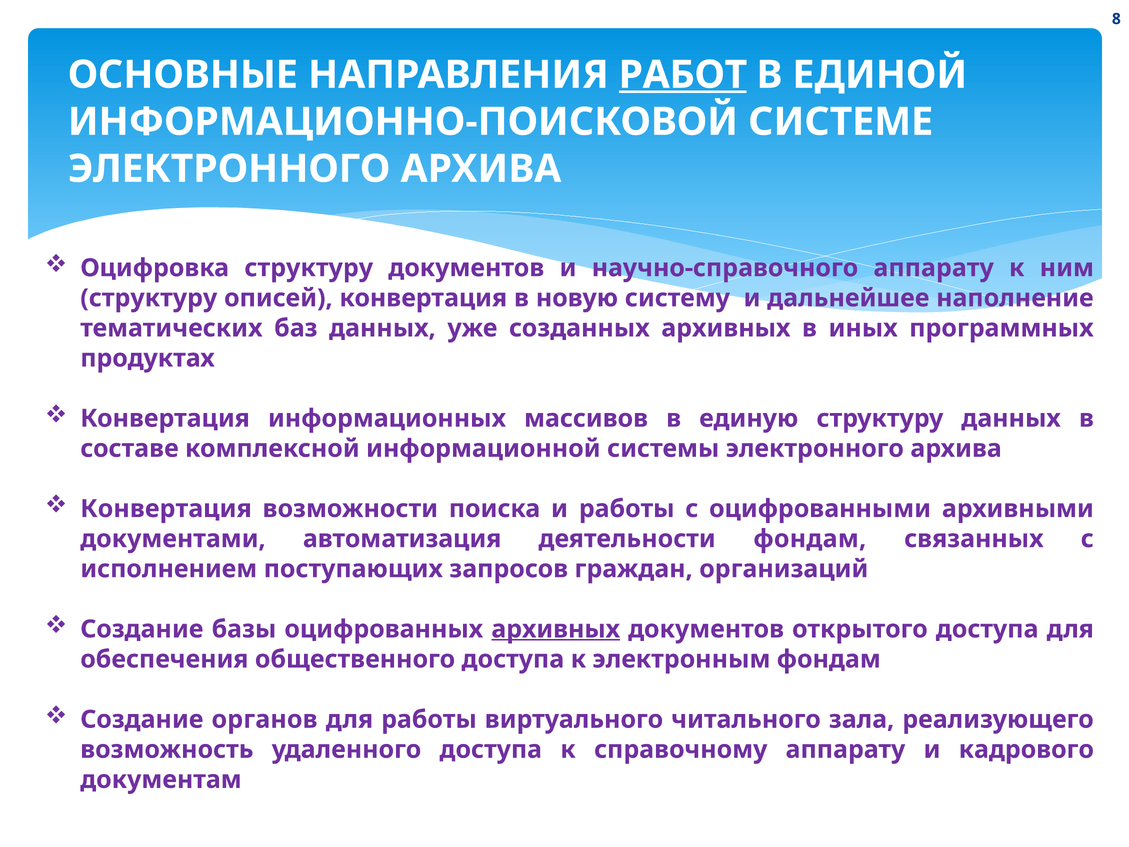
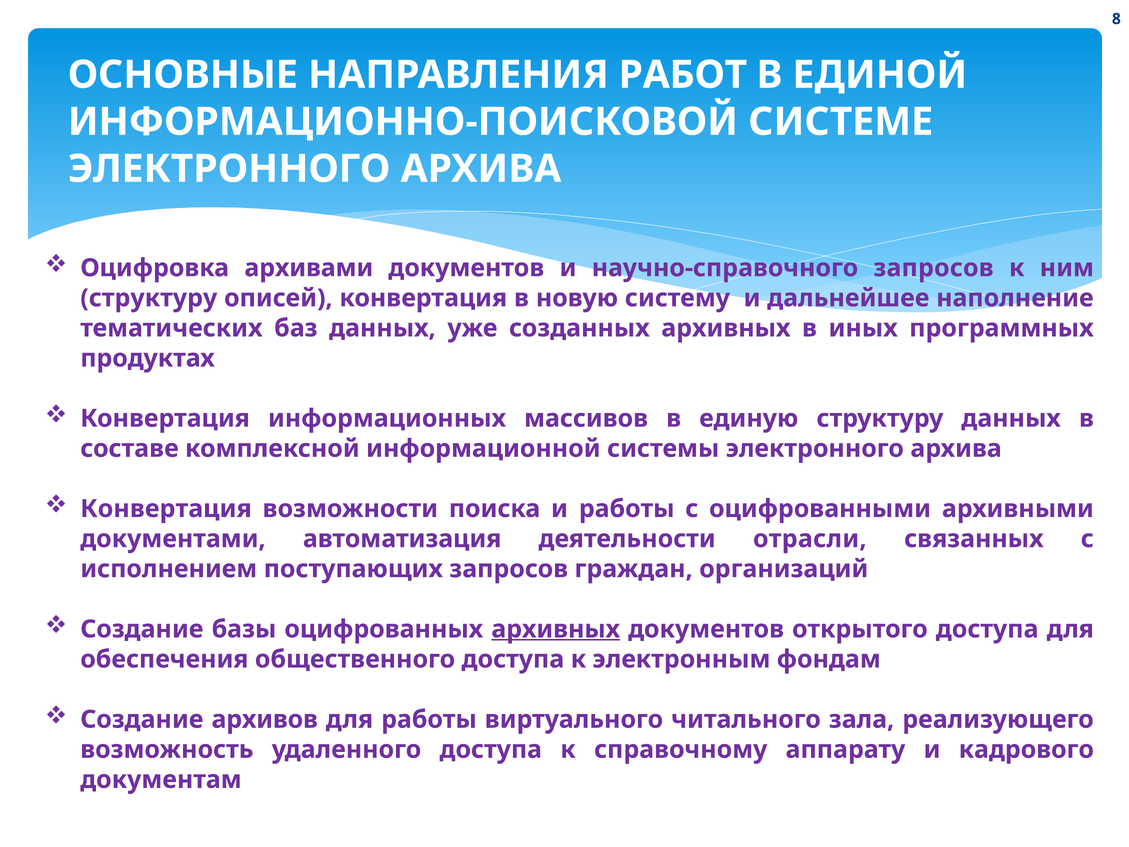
РАБОТ underline: present -> none
Оцифровка структуру: структуру -> архивами
научно-справочного аппарату: аппарату -> запросов
деятельности фондам: фондам -> отрасли
органов: органов -> архивов
